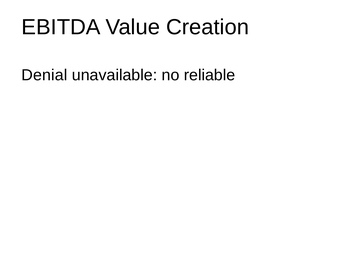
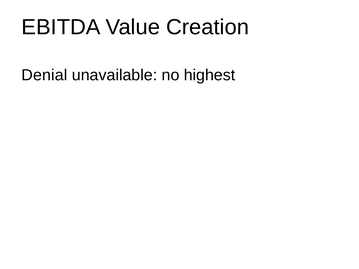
reliable: reliable -> highest
